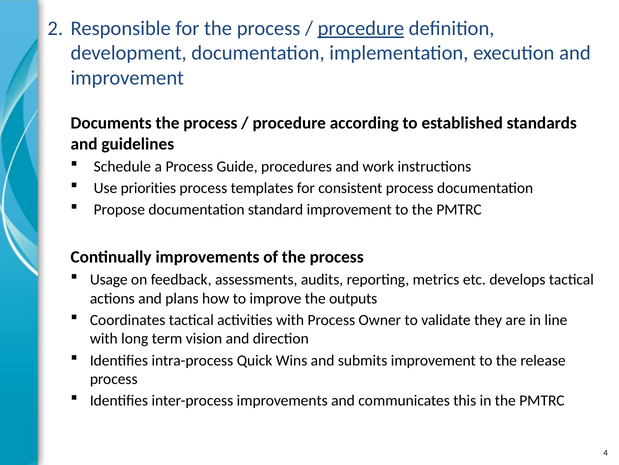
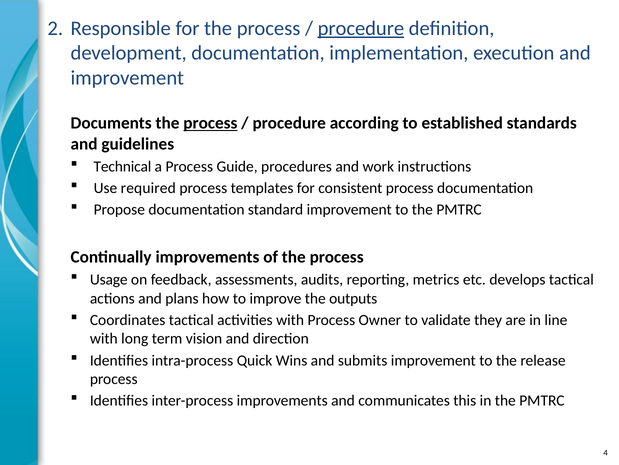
process at (210, 123) underline: none -> present
Schedule: Schedule -> Technical
priorities: priorities -> required
